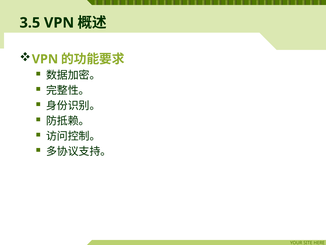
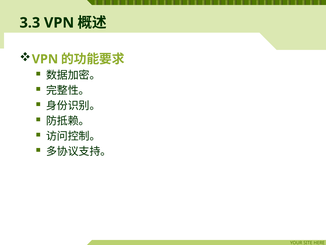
3.5: 3.5 -> 3.3
